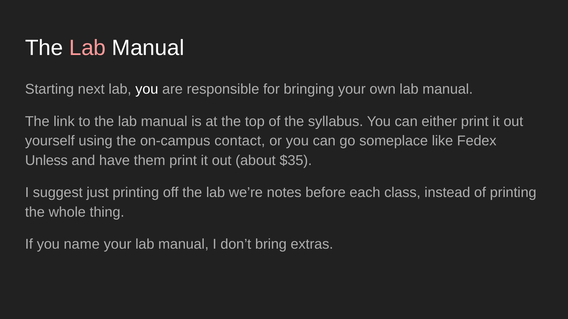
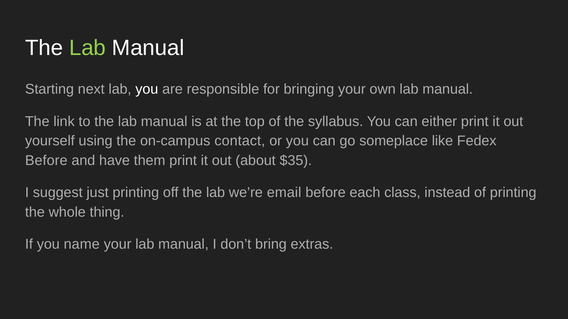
Lab at (88, 48) colour: pink -> light green
Unless at (46, 161): Unless -> Before
notes: notes -> email
